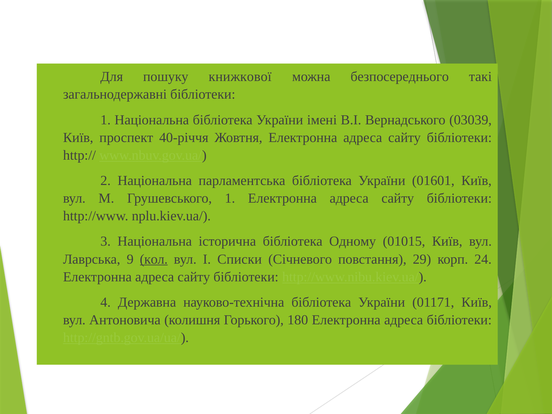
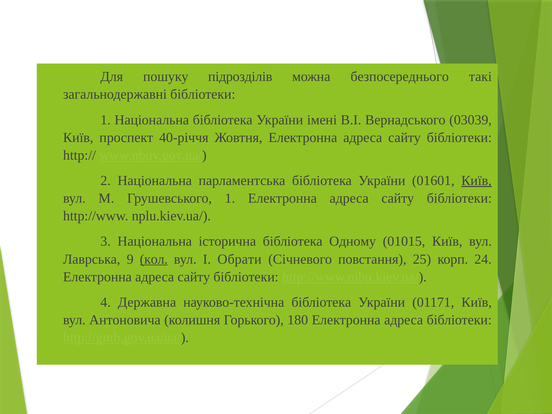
книжкової: книжкової -> підрозділів
Київ at (476, 181) underline: none -> present
Списки: Списки -> Обрати
29: 29 -> 25
